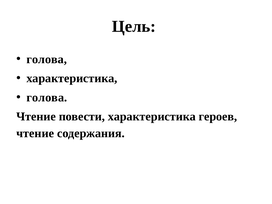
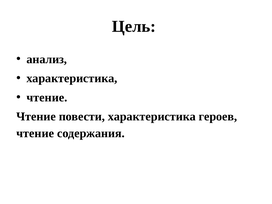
голова at (47, 59): голова -> анализ
голова at (47, 97): голова -> чтение
